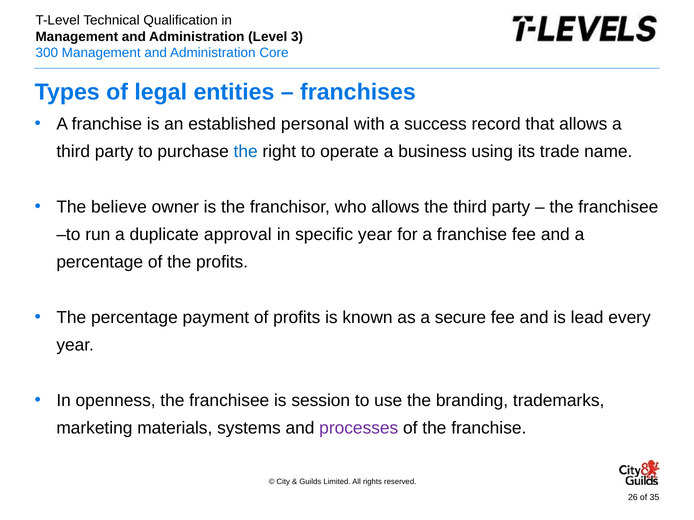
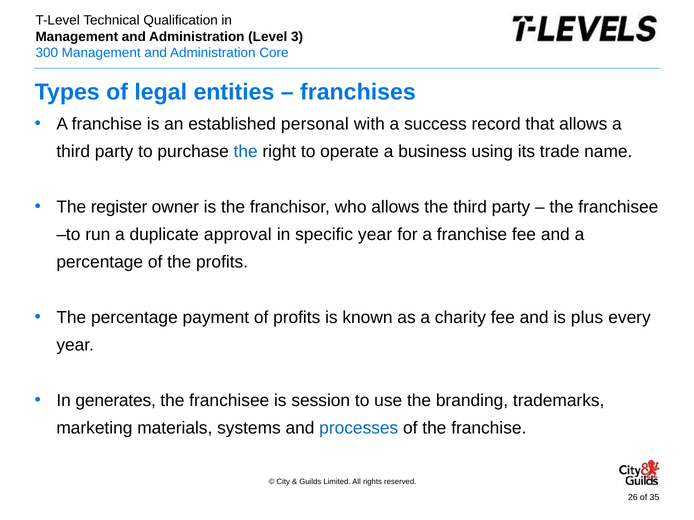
believe: believe -> register
secure: secure -> charity
lead: lead -> plus
openness: openness -> generates
processes colour: purple -> blue
